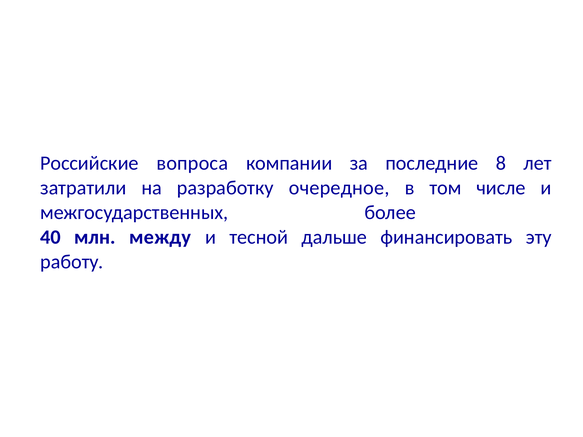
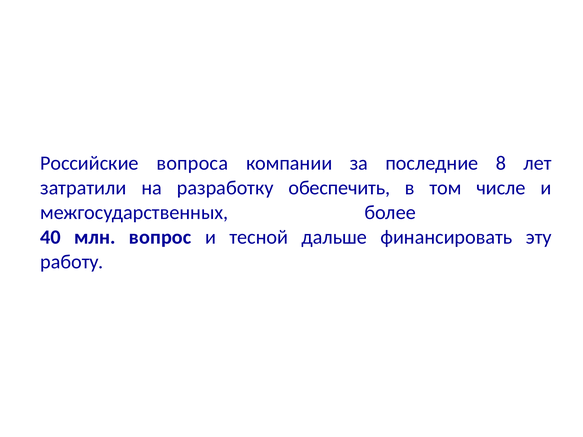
очередное: очередное -> обеспечить
между: между -> вопрос
